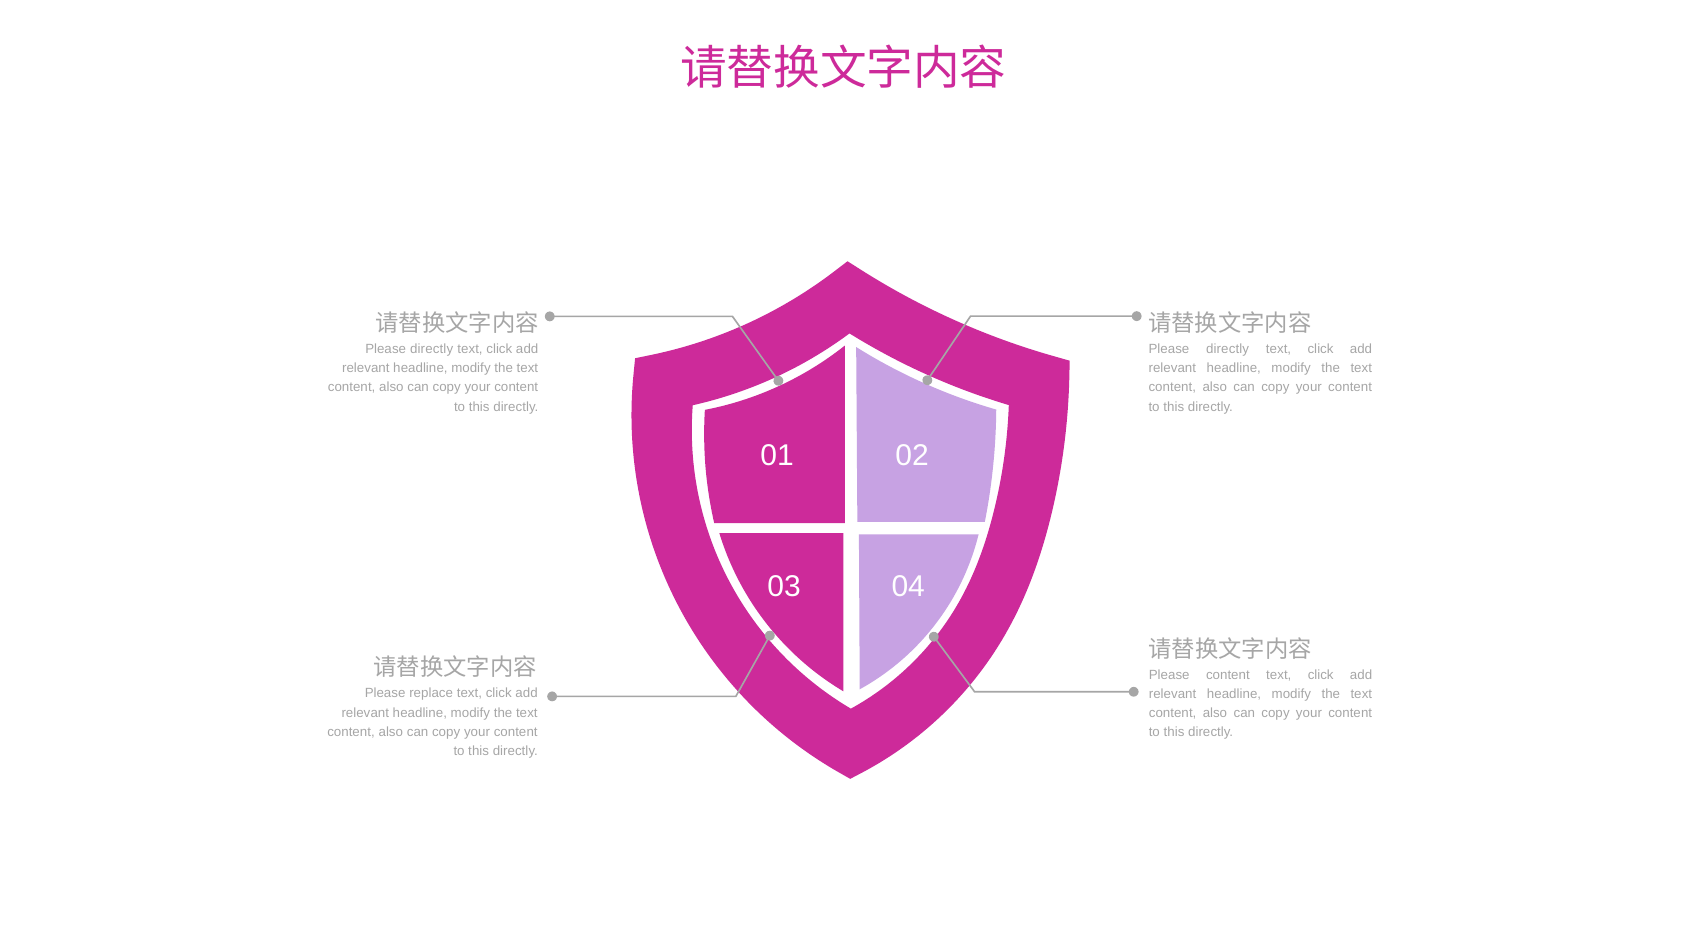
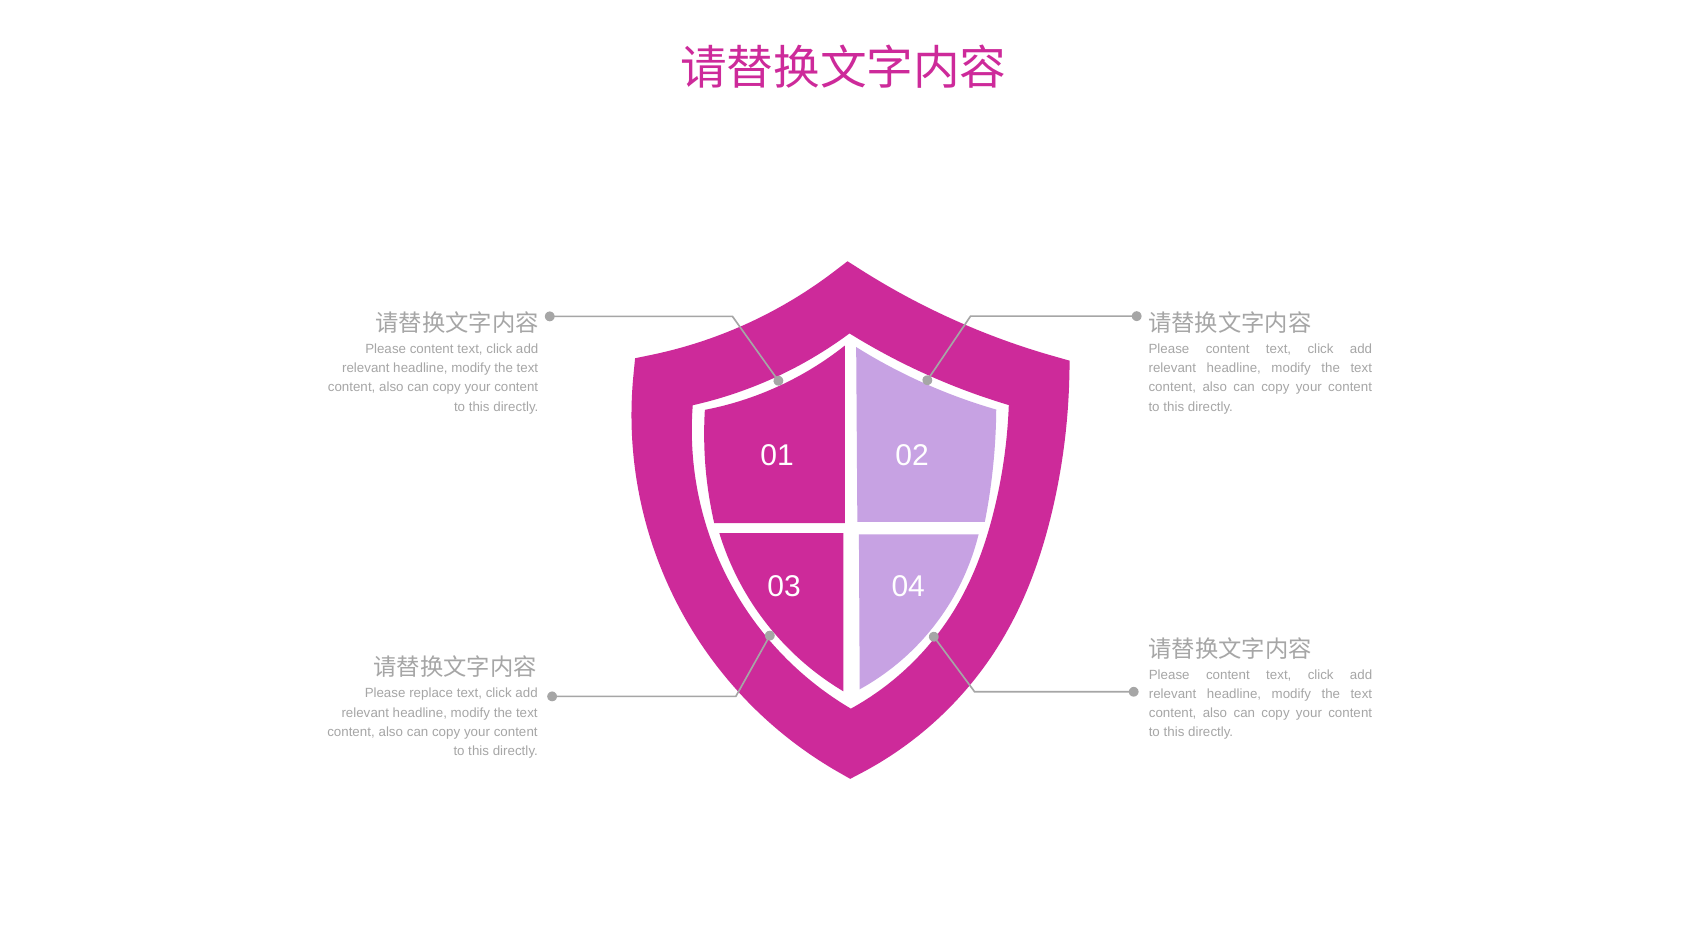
directly at (432, 349): directly -> content
directly at (1228, 349): directly -> content
